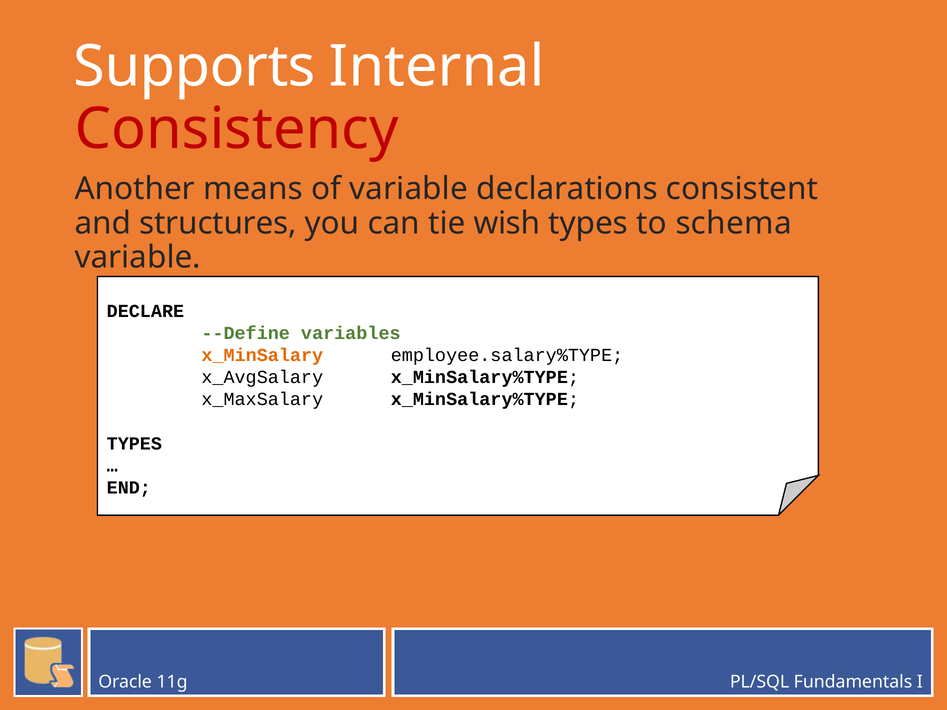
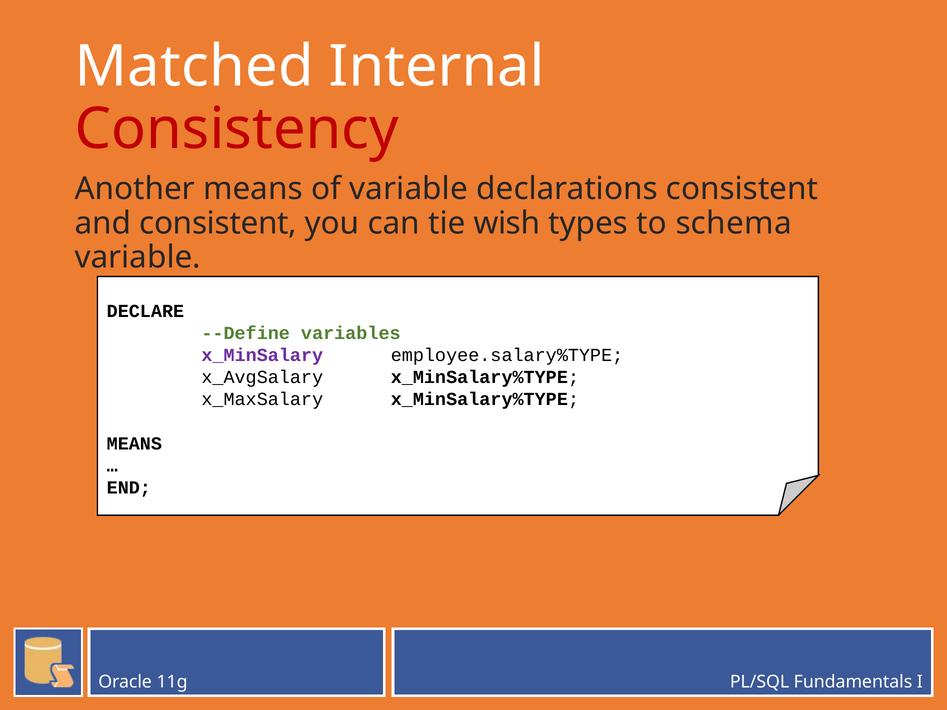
Supports: Supports -> Matched
and structures: structures -> consistent
x_MinSalary colour: orange -> purple
TYPES at (134, 444): TYPES -> MEANS
